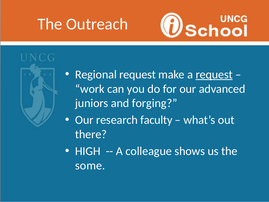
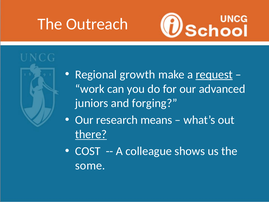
Regional request: request -> growth
faculty: faculty -> means
there underline: none -> present
HIGH: HIGH -> COST
